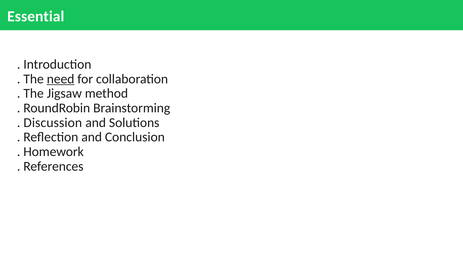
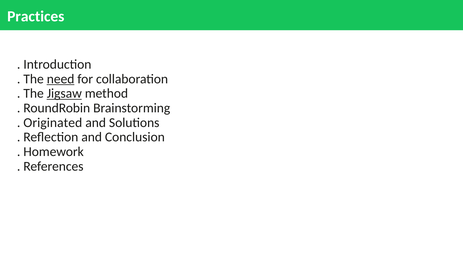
Essential: Essential -> Practices
Jigsaw underline: none -> present
Discussion: Discussion -> Originated
